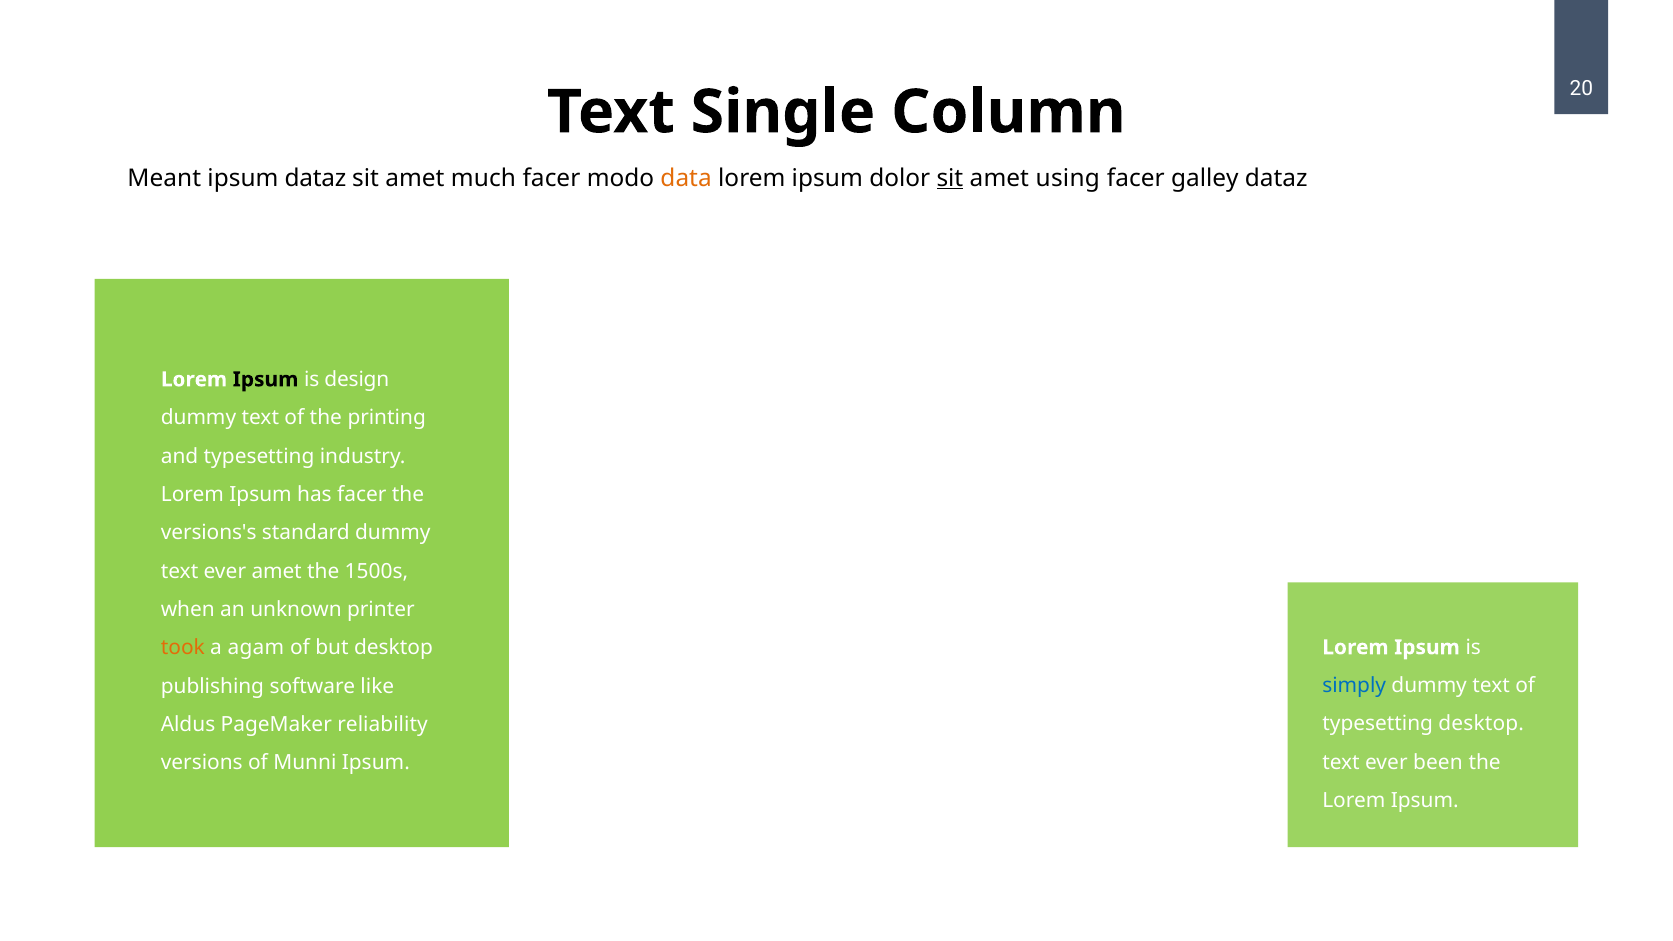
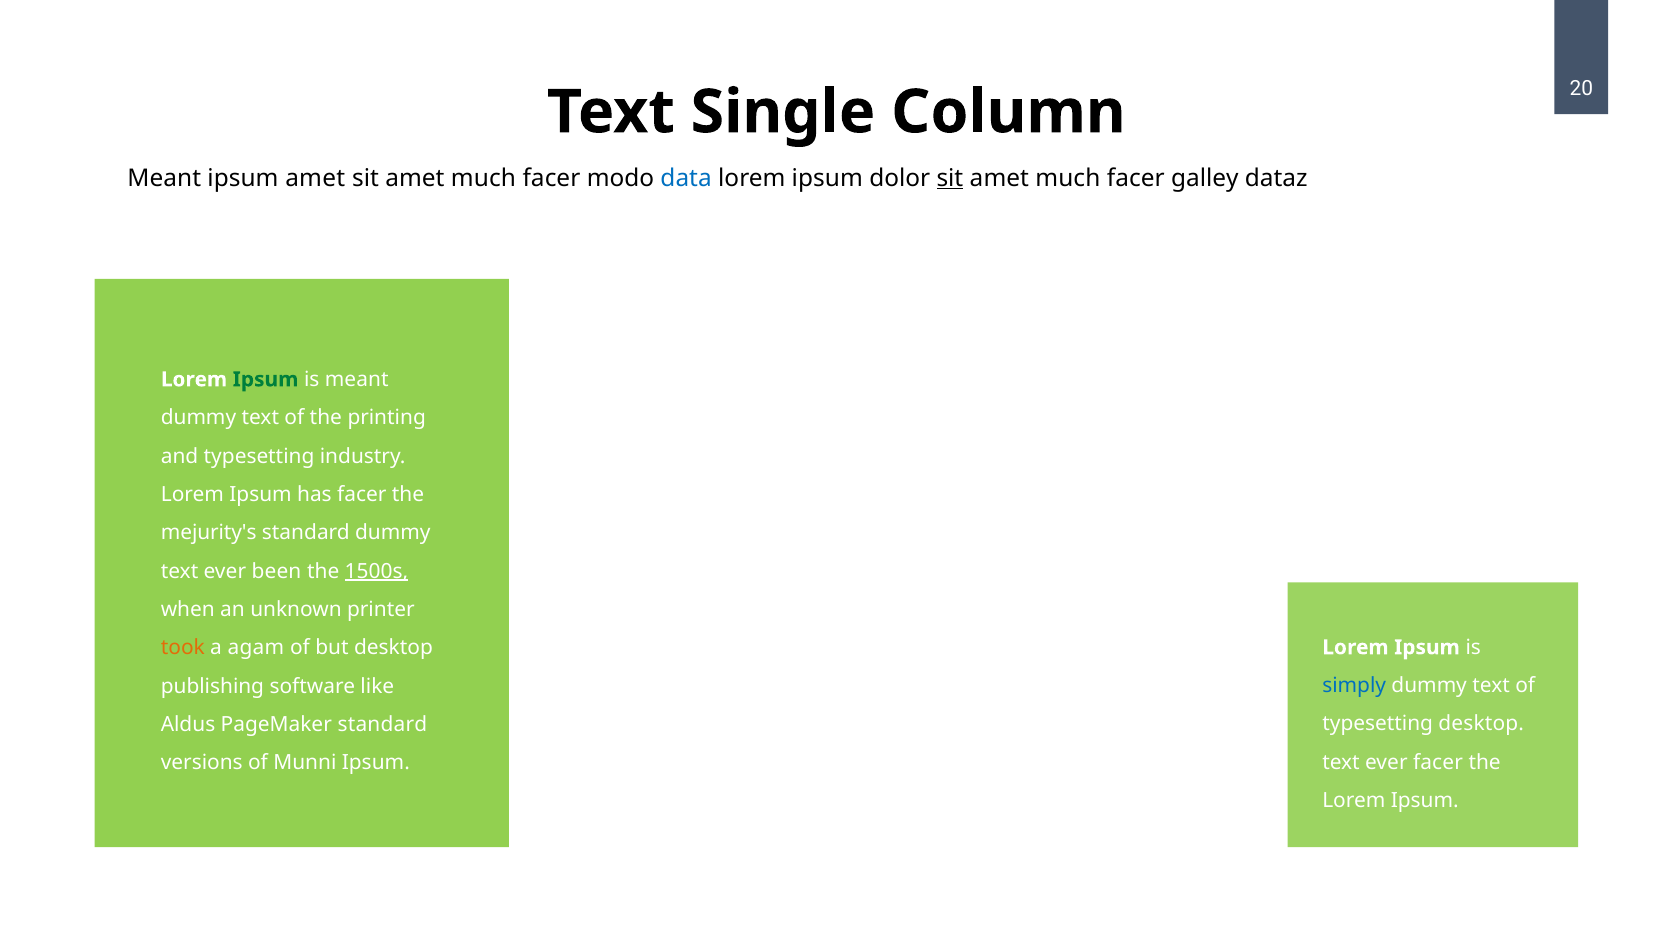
ipsum dataz: dataz -> amet
data colour: orange -> blue
using at (1068, 178): using -> much
Ipsum at (266, 380) colour: black -> green
is design: design -> meant
versions's: versions's -> mejurity's
ever amet: amet -> been
1500s underline: none -> present
PageMaker reliability: reliability -> standard
ever been: been -> facer
